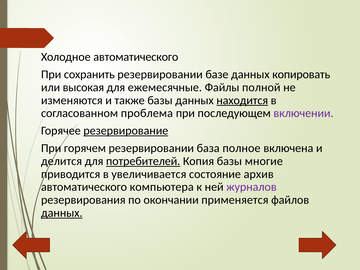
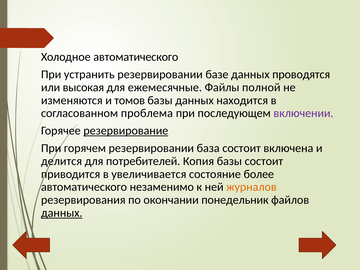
сохранить: сохранить -> устранить
копировать: копировать -> проводятся
также: также -> томов
находится underline: present -> none
база полное: полное -> состоит
потребителей underline: present -> none
базы многие: многие -> состоит
архив: архив -> более
компьютера: компьютера -> незаменимо
журналов colour: purple -> orange
применяется: применяется -> понедельник
